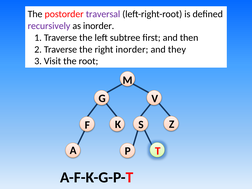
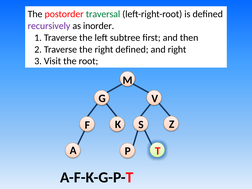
traversal colour: purple -> green
right inorder: inorder -> defined
and they: they -> right
